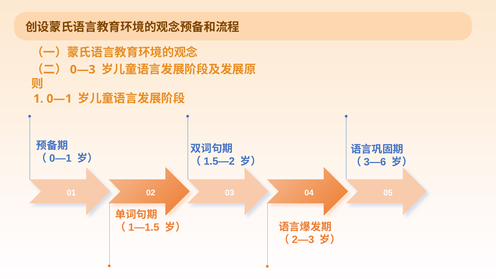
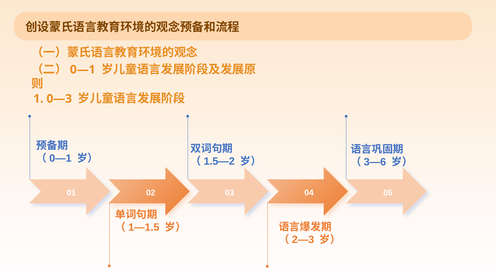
0—3: 0—3 -> 0—1
0—1: 0—1 -> 0—3
